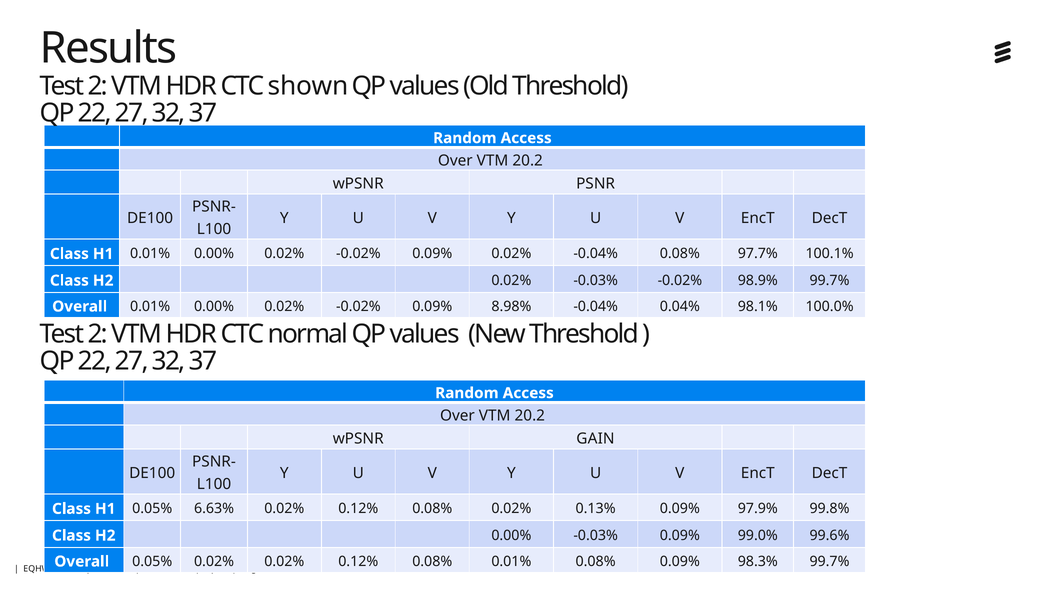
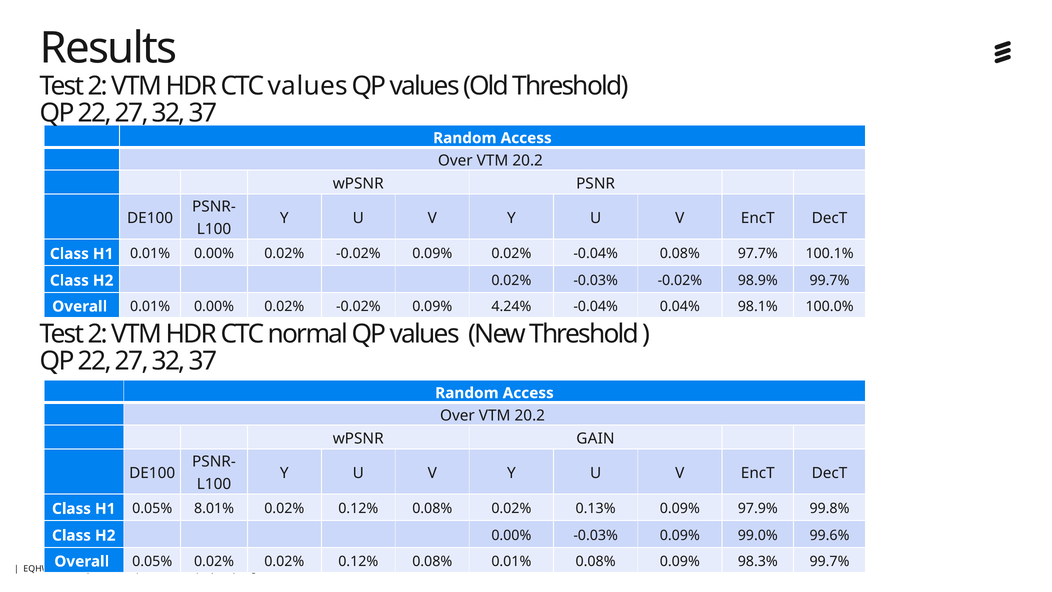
CTC shown: shown -> values
8.98%: 8.98% -> 4.24%
6.63%: 6.63% -> 8.01%
